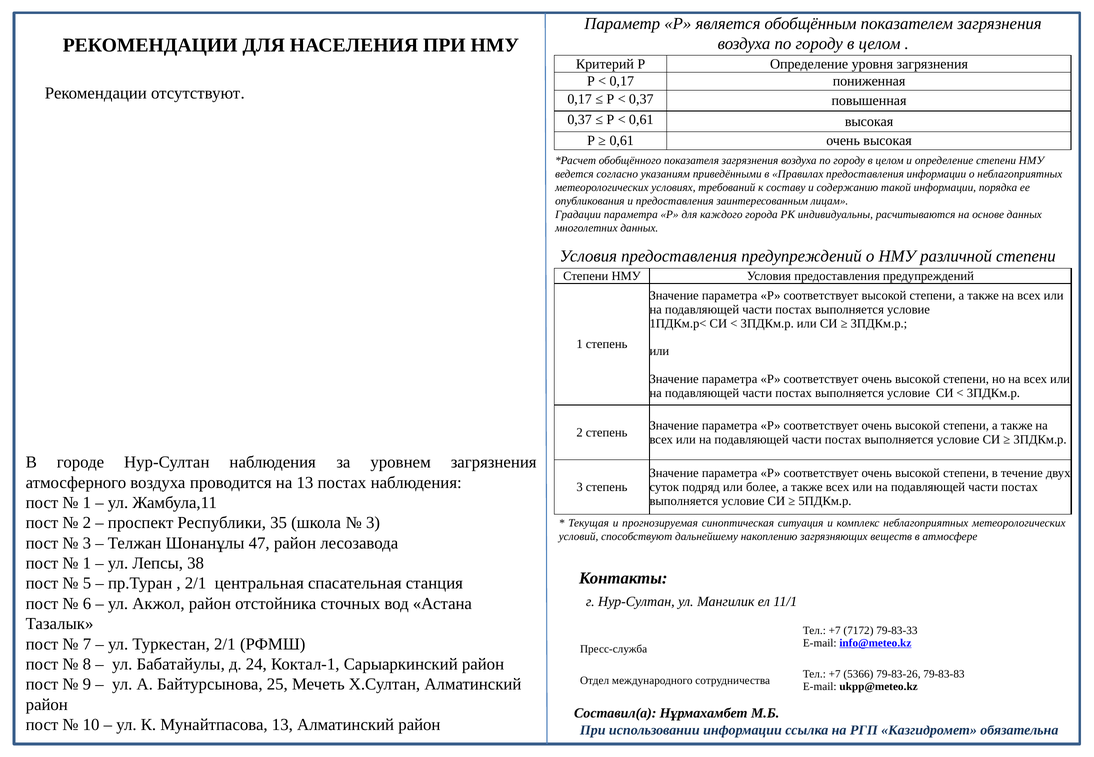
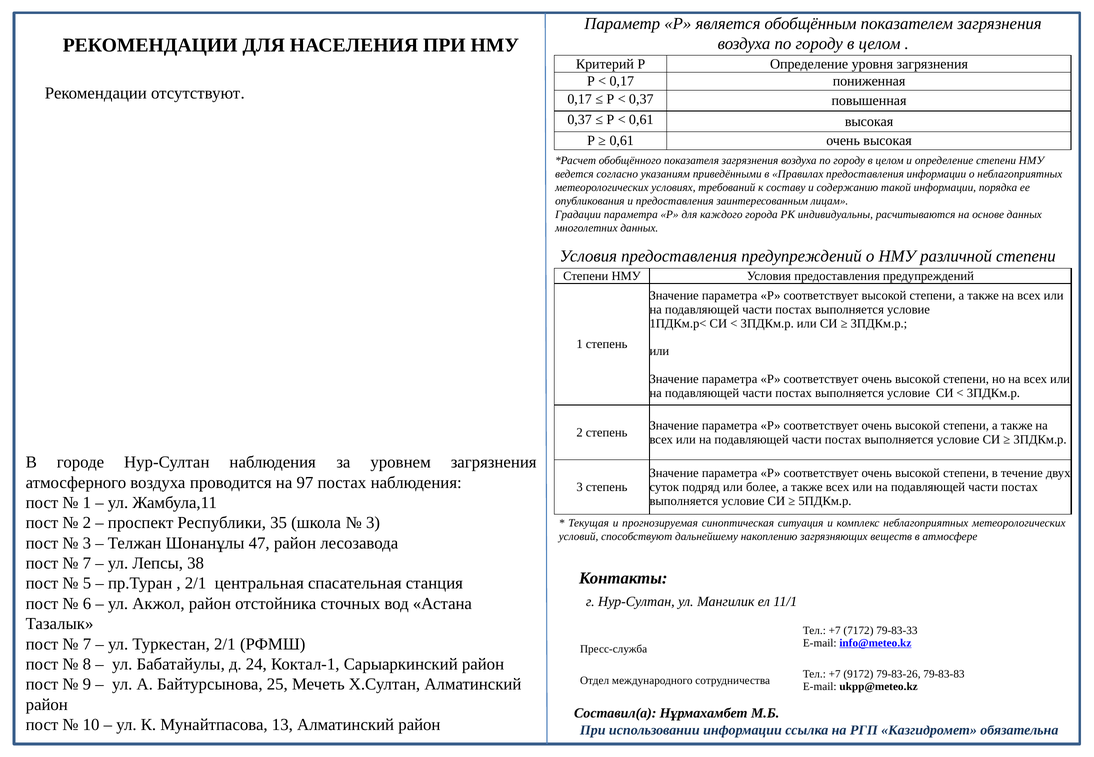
на 13: 13 -> 97
1 at (87, 564): 1 -> 7
5366: 5366 -> 9172
